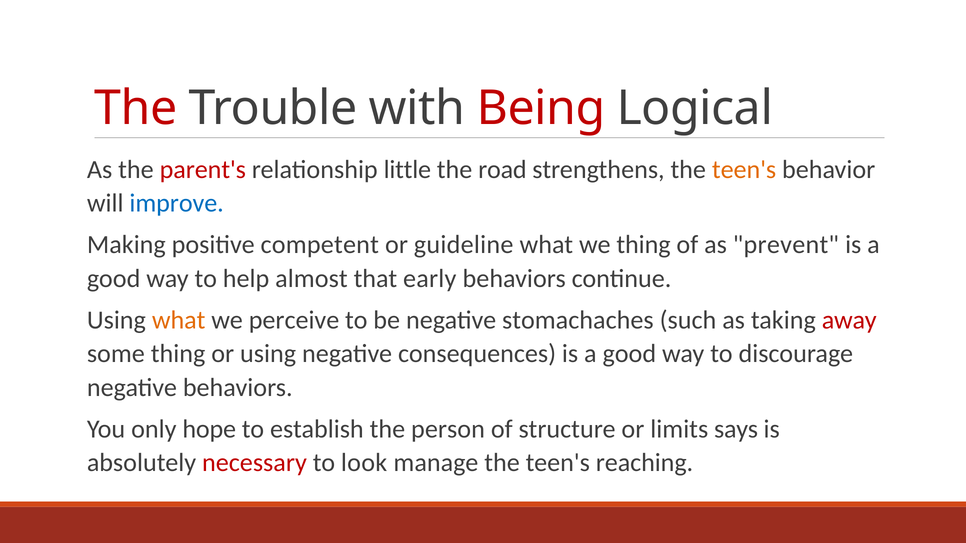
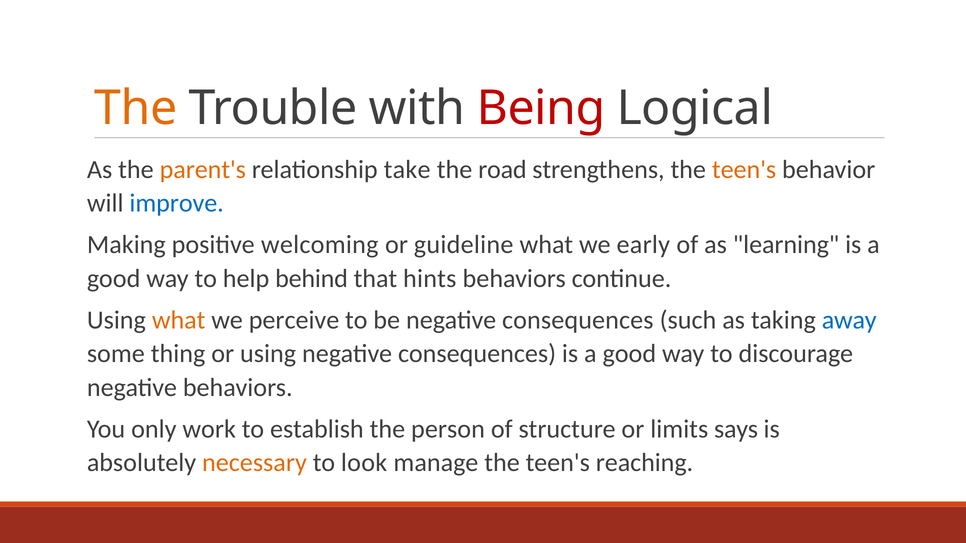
The at (136, 108) colour: red -> orange
parent's colour: red -> orange
little: little -> take
competent: competent -> welcoming
we thing: thing -> early
prevent: prevent -> learning
almost: almost -> behind
early: early -> hints
be negative stomachaches: stomachaches -> consequences
away colour: red -> blue
hope: hope -> work
necessary colour: red -> orange
